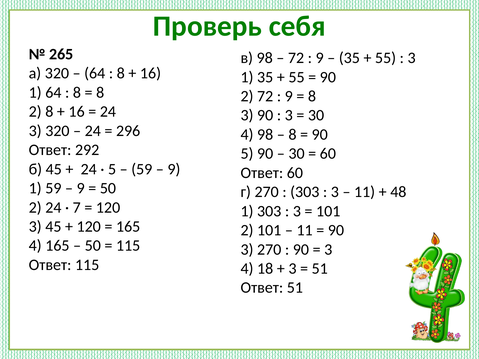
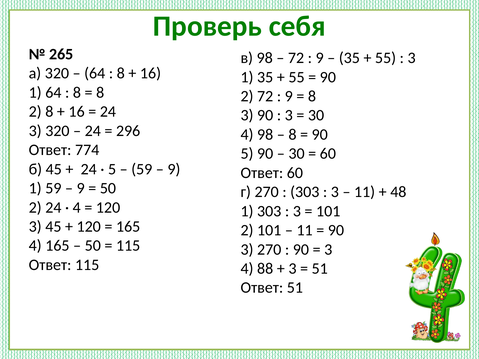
292: 292 -> 774
7 at (77, 208): 7 -> 4
18: 18 -> 88
